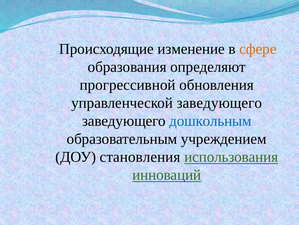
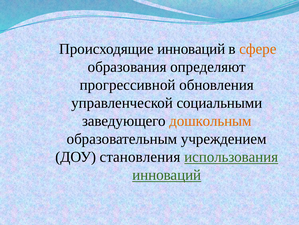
Происходящие изменение: изменение -> инноваций
управленческой заведующего: заведующего -> социальными
дошкольным colour: blue -> orange
